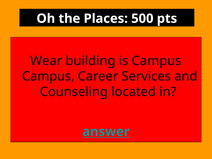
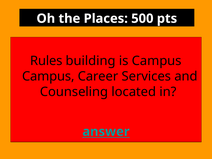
Wear: Wear -> Rules
